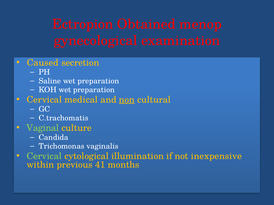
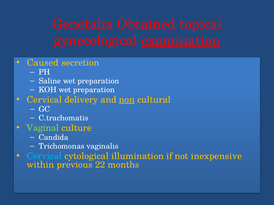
Ectropion: Ectropion -> Genetalia
menop: menop -> topical
examination underline: none -> present
medical: medical -> delivery
Cervical at (44, 156) colour: light green -> light blue
41: 41 -> 22
